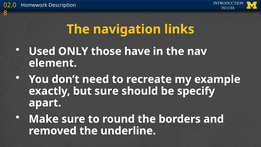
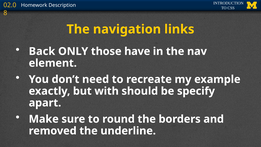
Used: Used -> Back
but sure: sure -> with
